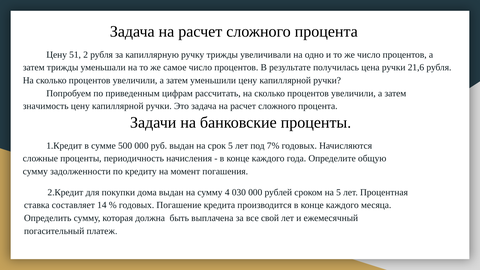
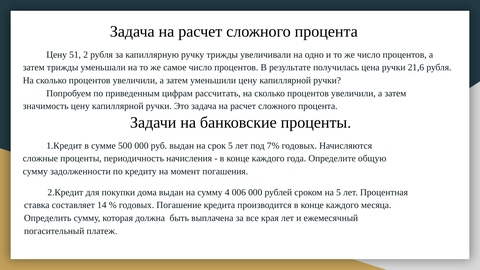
030: 030 -> 006
свой: свой -> края
